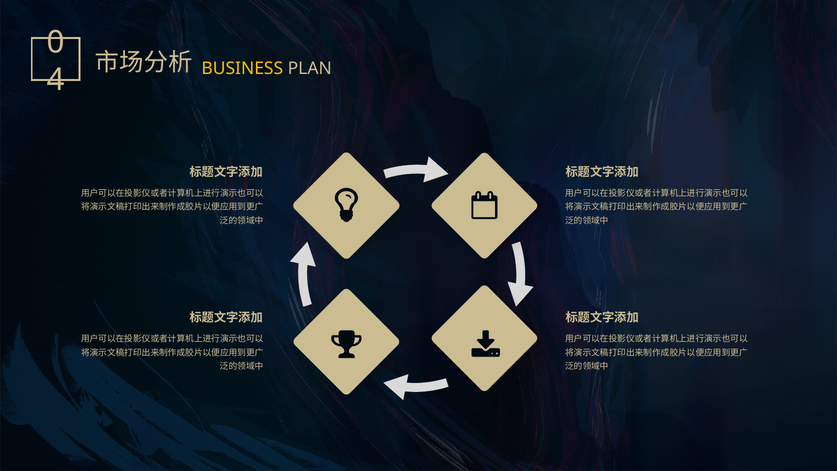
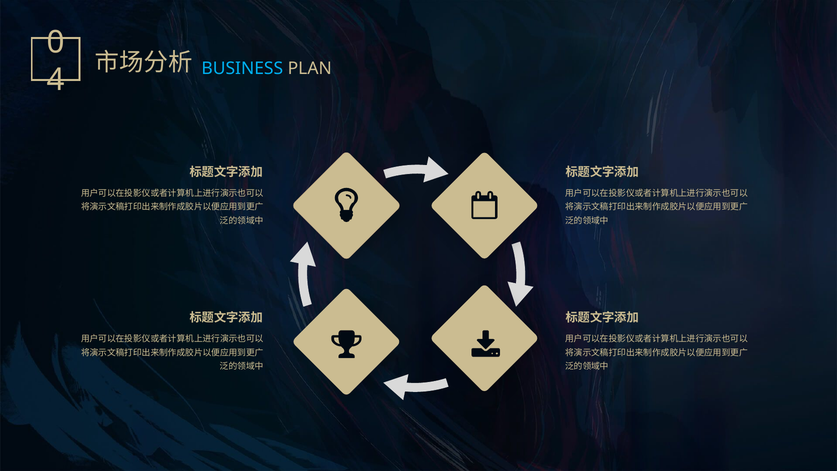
BUSINESS colour: yellow -> light blue
